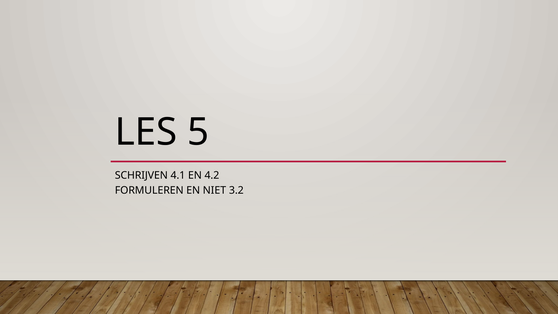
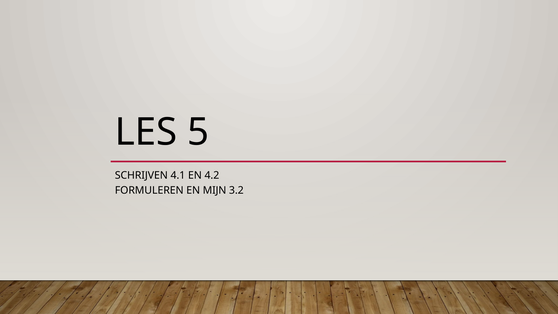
NIET: NIET -> MIJN
